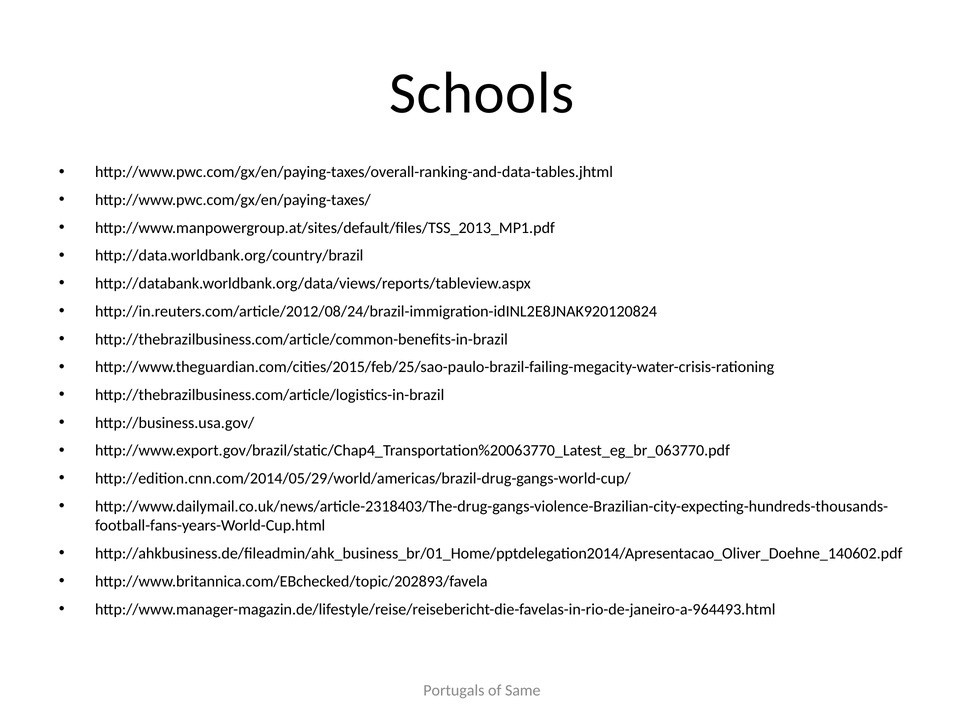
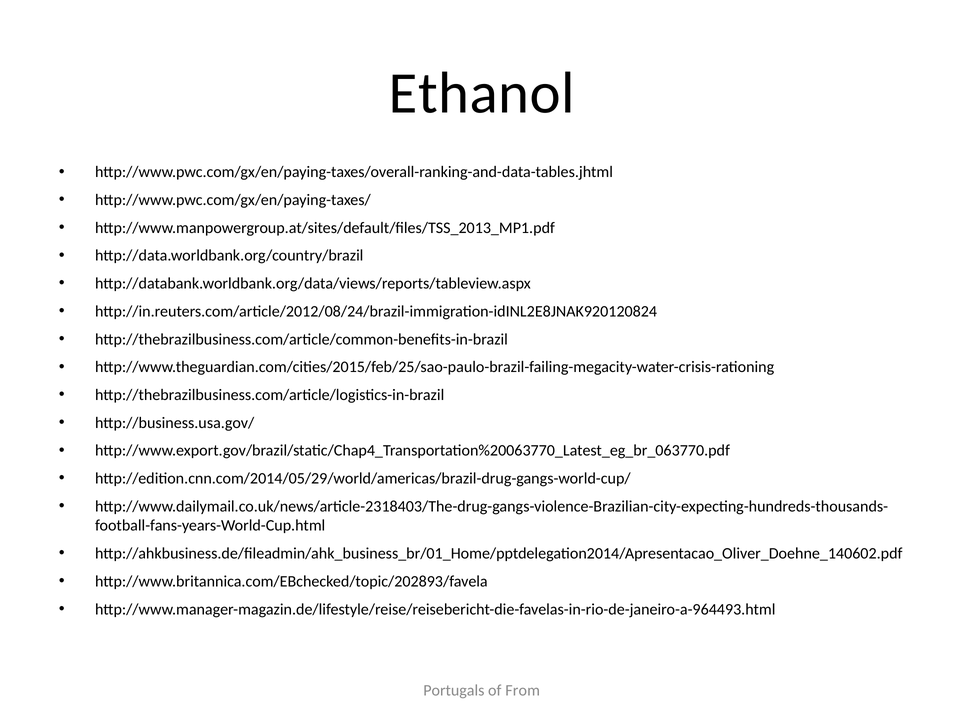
Schools: Schools -> Ethanol
Same: Same -> From
